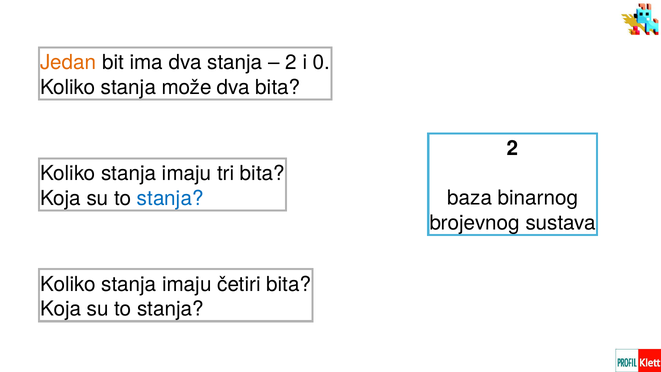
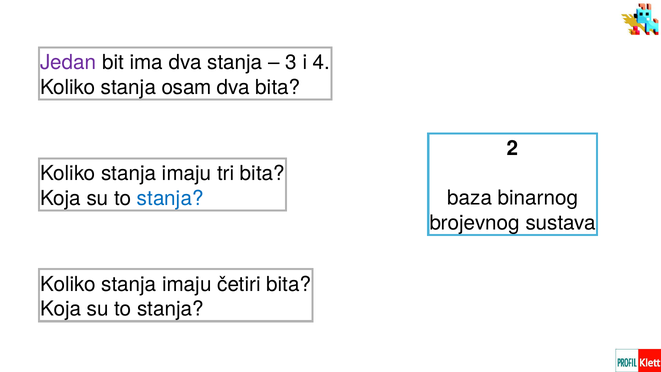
Jedan colour: orange -> purple
2 at (291, 63): 2 -> 3
0: 0 -> 4
može: može -> osam
